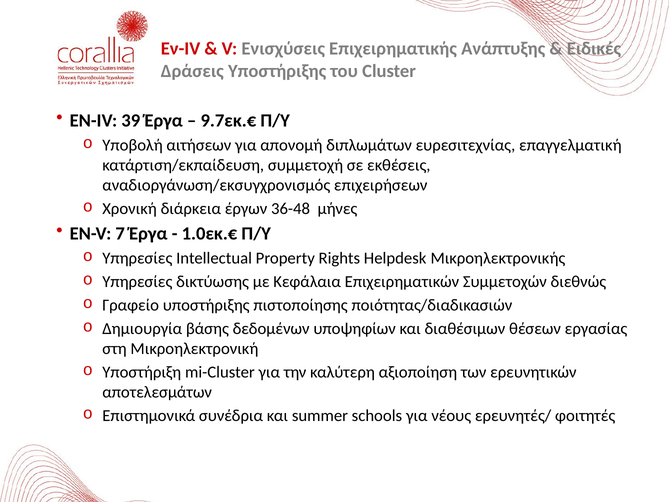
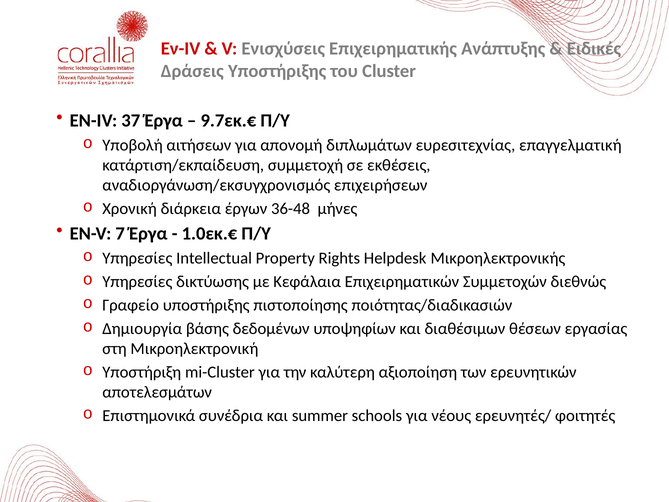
39: 39 -> 37
